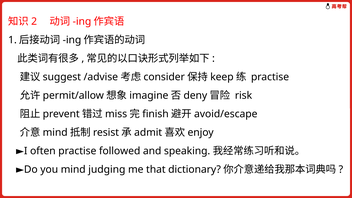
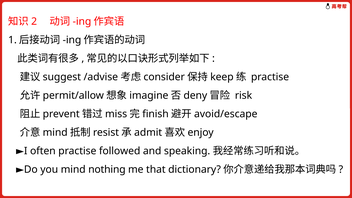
judging: judging -> nothing
